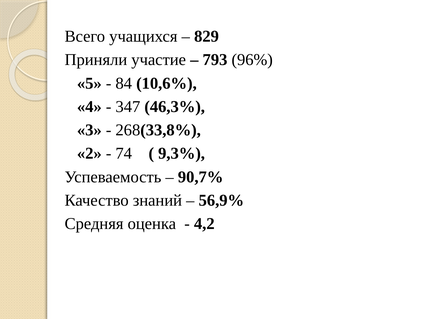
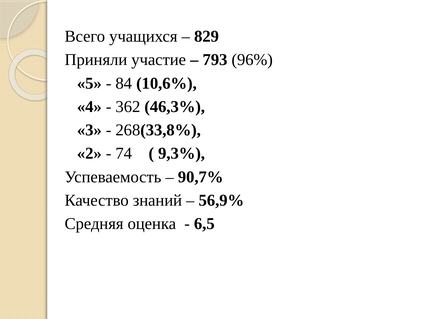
347: 347 -> 362
4,2: 4,2 -> 6,5
